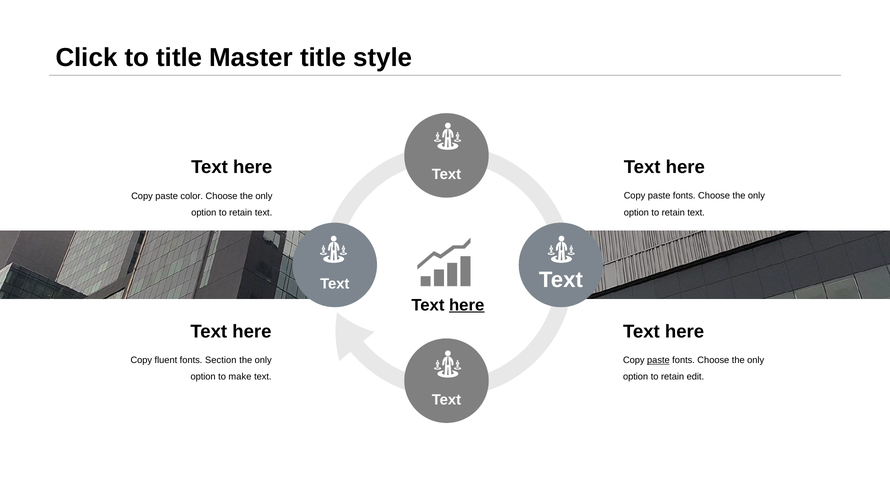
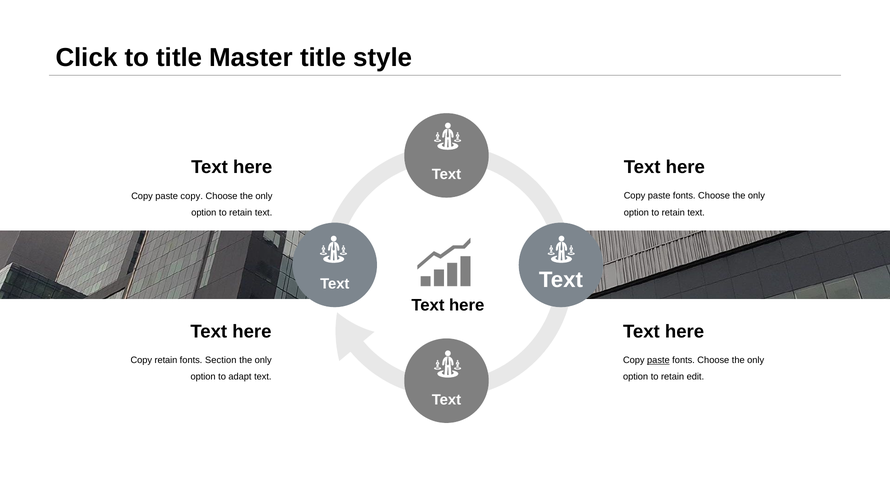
paste color: color -> copy
here at (467, 305) underline: present -> none
Copy fluent: fluent -> retain
make: make -> adapt
